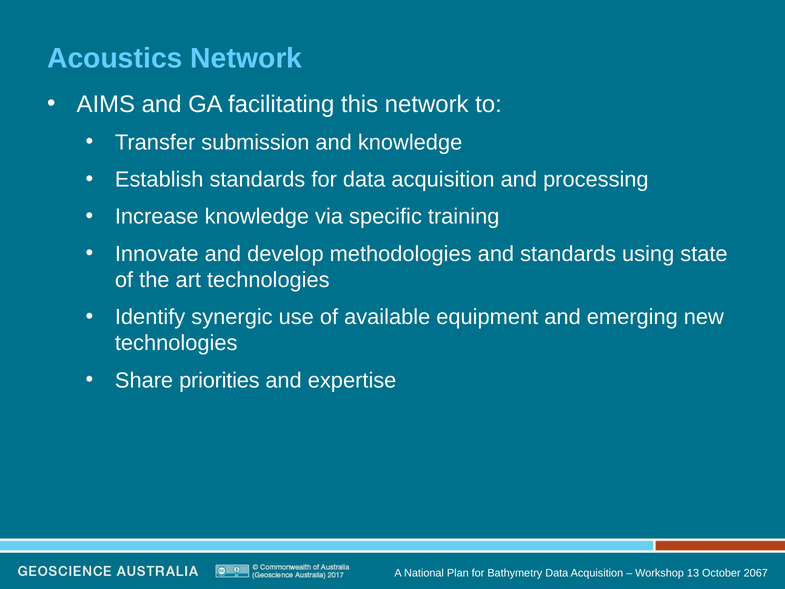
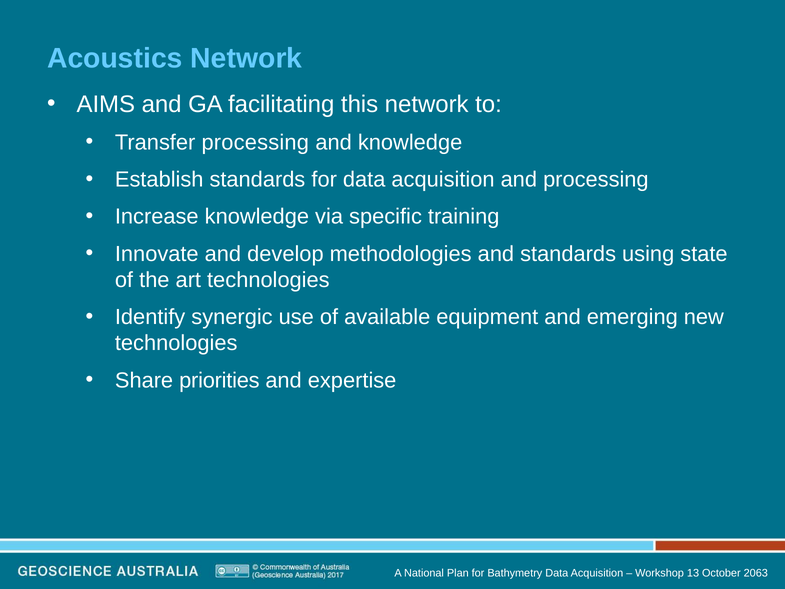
Transfer submission: submission -> processing
2067: 2067 -> 2063
